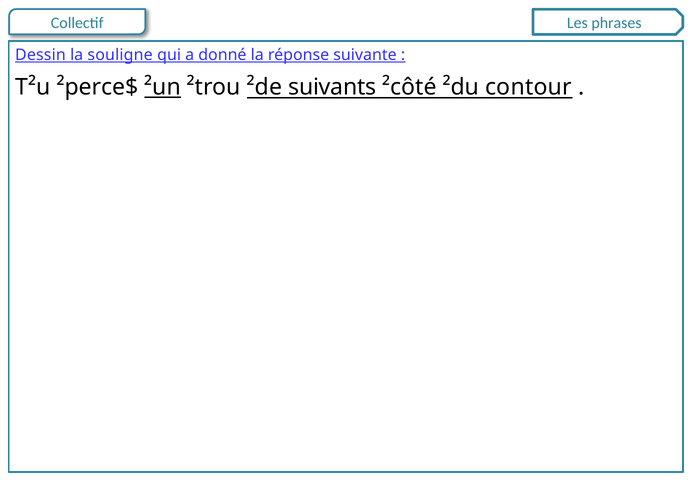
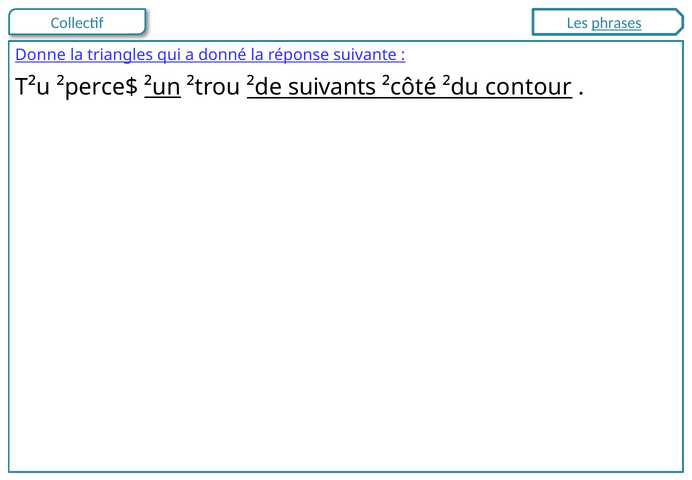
phrases underline: none -> present
Dessin: Dessin -> Donne
souligne: souligne -> triangles
